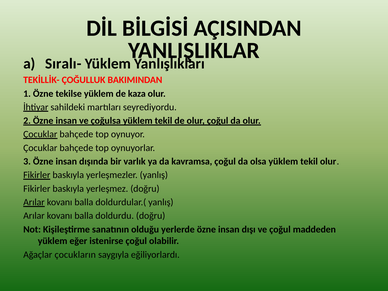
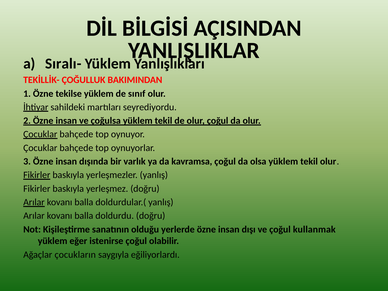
kaza: kaza -> sınıf
maddeden: maddeden -> kullanmak
